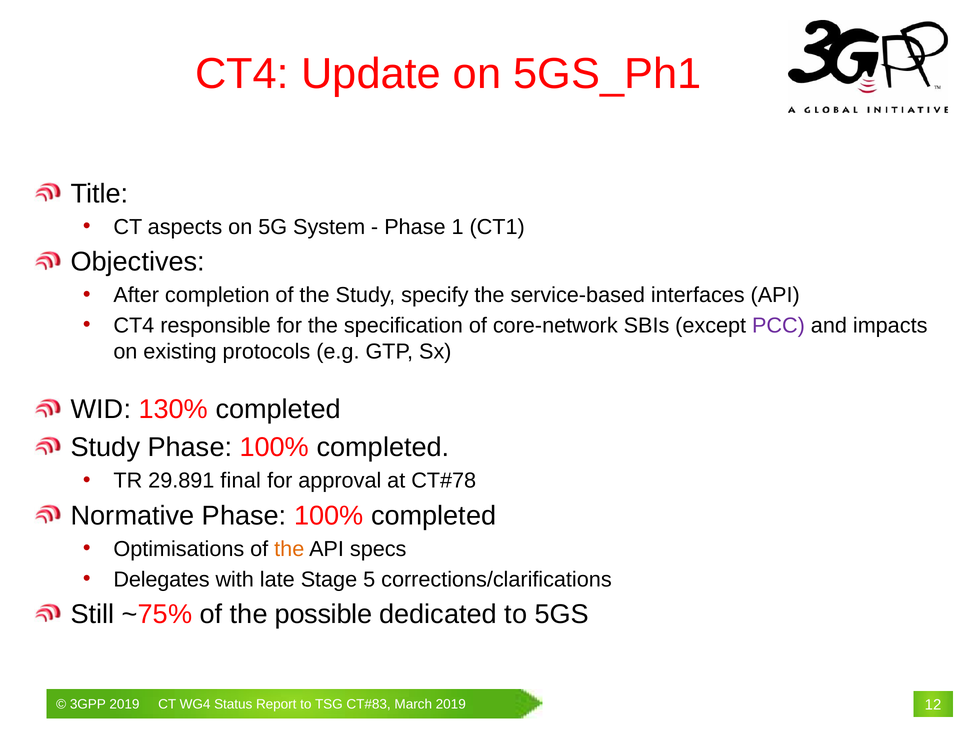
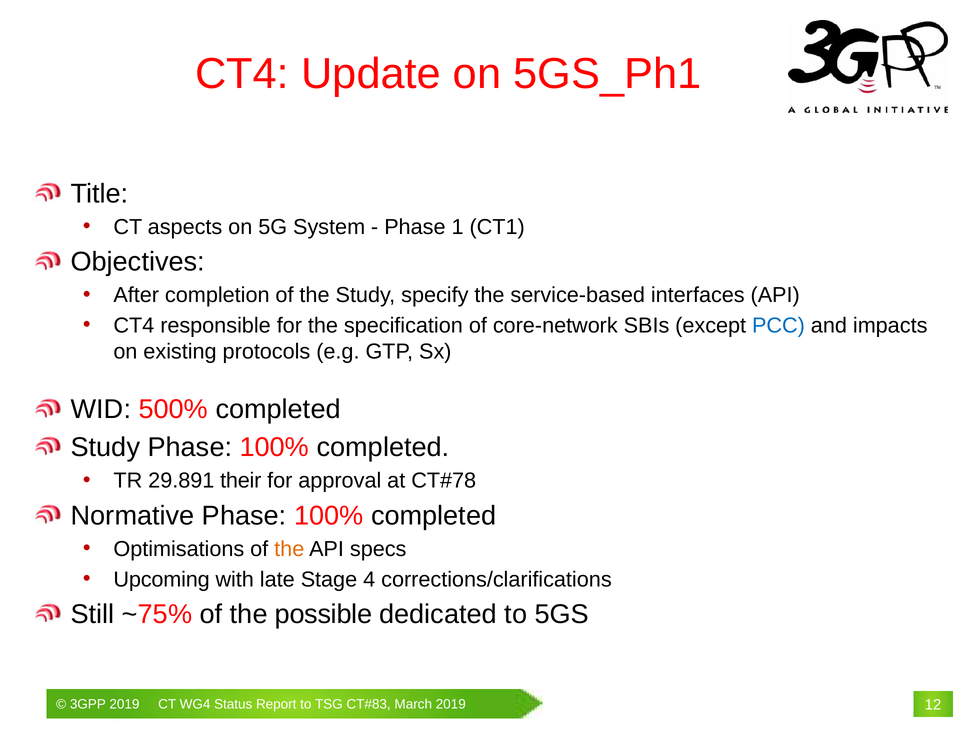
PCC colour: purple -> blue
130%: 130% -> 500%
final: final -> their
Delegates: Delegates -> Upcoming
5: 5 -> 4
